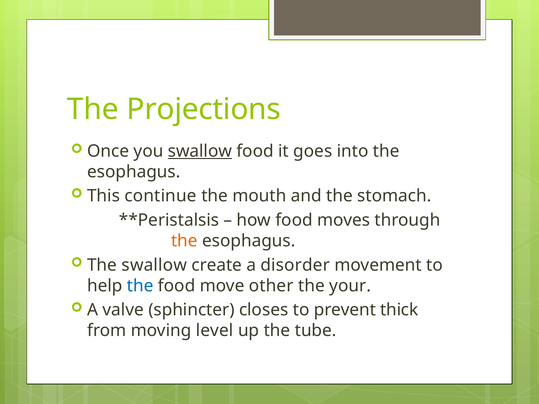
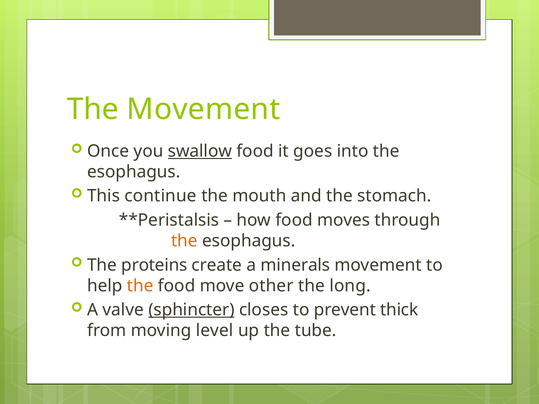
The Projections: Projections -> Movement
The swallow: swallow -> proteins
disorder: disorder -> minerals
the at (140, 286) colour: blue -> orange
your: your -> long
sphincter underline: none -> present
